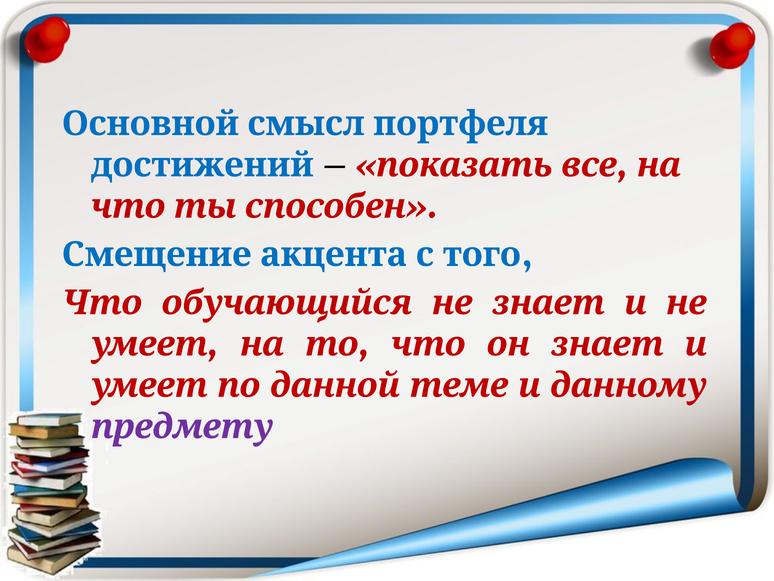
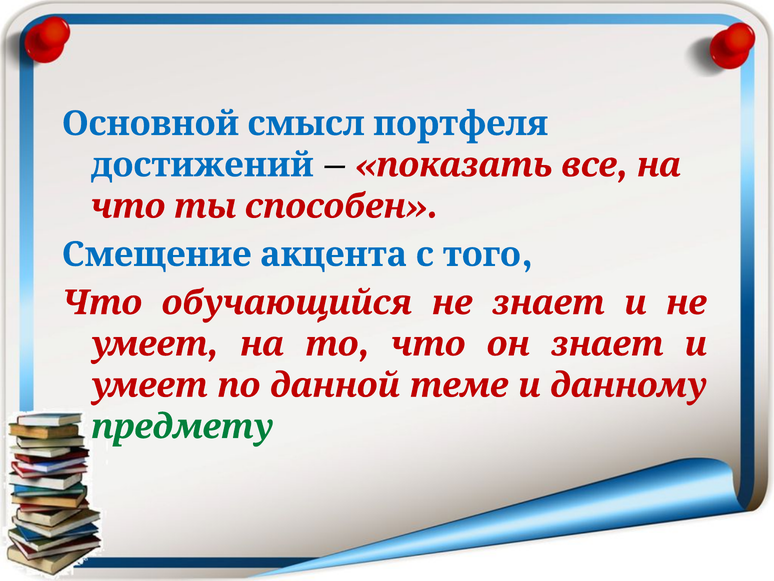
предмету colour: purple -> green
